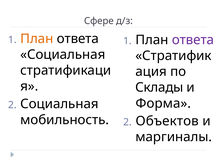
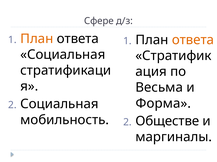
ответа at (193, 40) colour: purple -> orange
Склады: Склады -> Весьма
Объектов: Объектов -> Обществе
